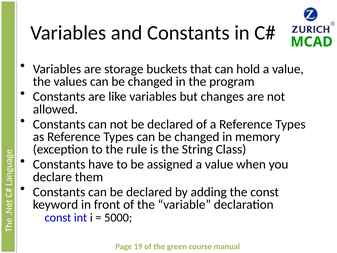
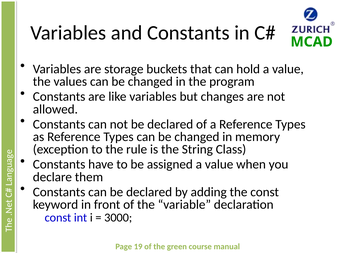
5000: 5000 -> 3000
